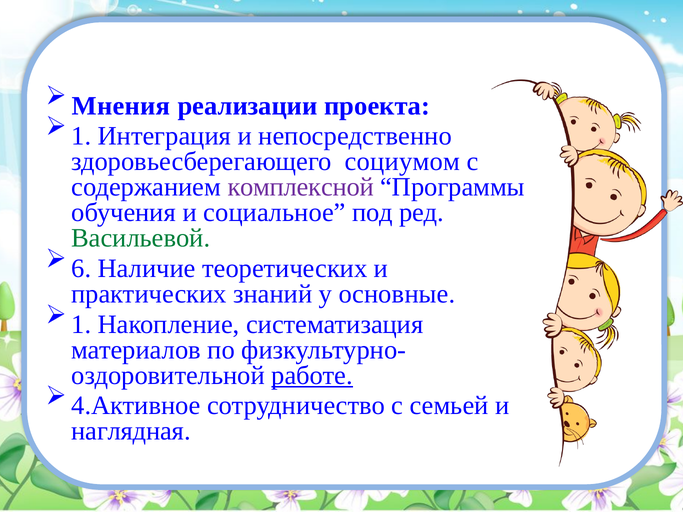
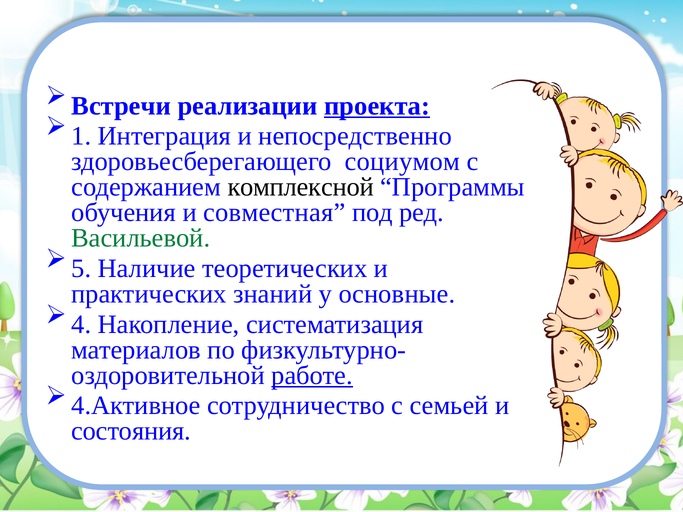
Мнения: Мнения -> Встречи
проекта underline: none -> present
комплексной colour: purple -> black
социальное: социальное -> совместная
6: 6 -> 5
1 at (81, 325): 1 -> 4
наглядная: наглядная -> состояния
